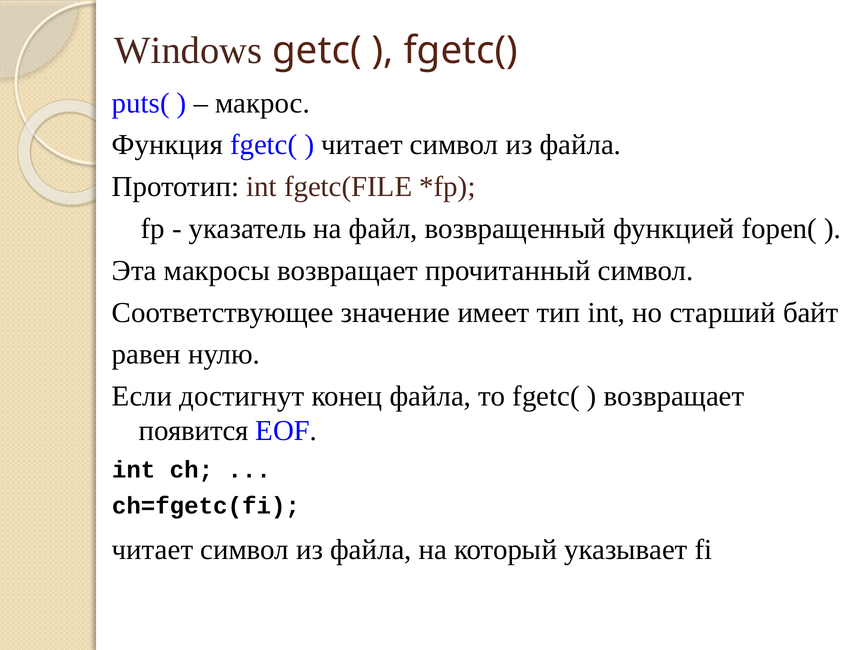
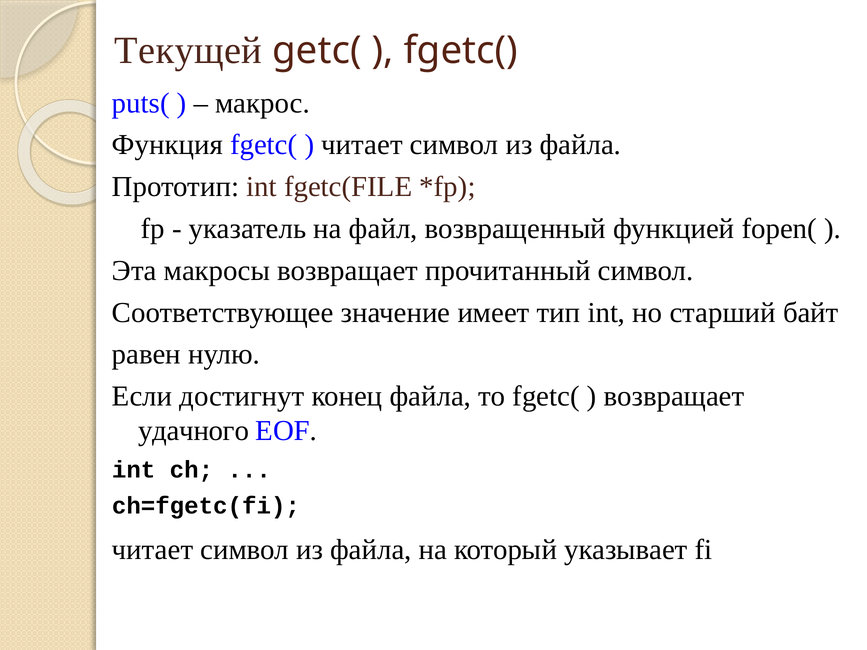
Windows: Windows -> Текущей
появится: появится -> удачного
